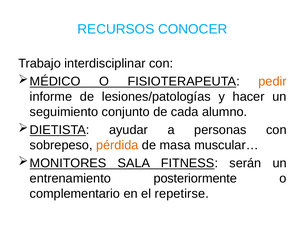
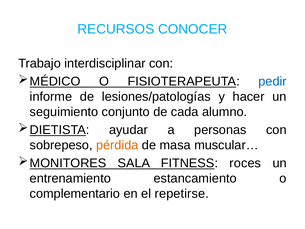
pedir colour: orange -> blue
serán: serán -> roces
posteriormente: posteriormente -> estancamiento
